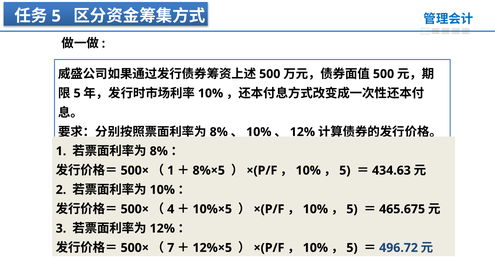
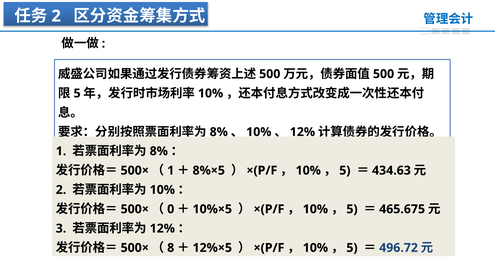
5 at (56, 16): 5 -> 2
4: 4 -> 0
7: 7 -> 8
